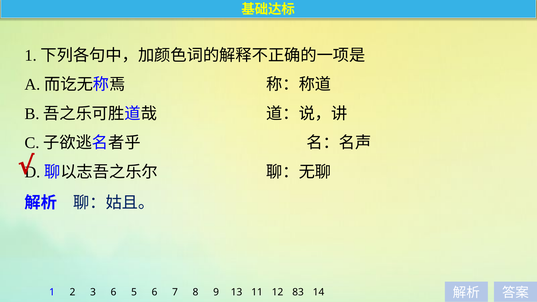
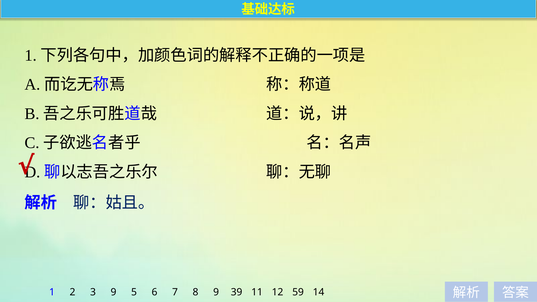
3 6: 6 -> 9
13: 13 -> 39
83: 83 -> 59
